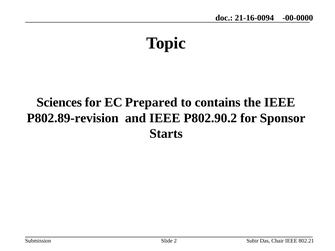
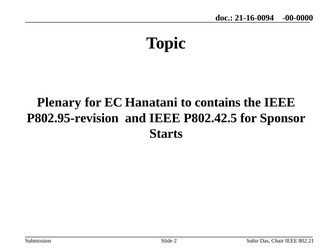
Sciences: Sciences -> Plenary
Prepared: Prepared -> Hanatani
P802.89-revision: P802.89-revision -> P802.95-revision
P802.90.2: P802.90.2 -> P802.42.5
